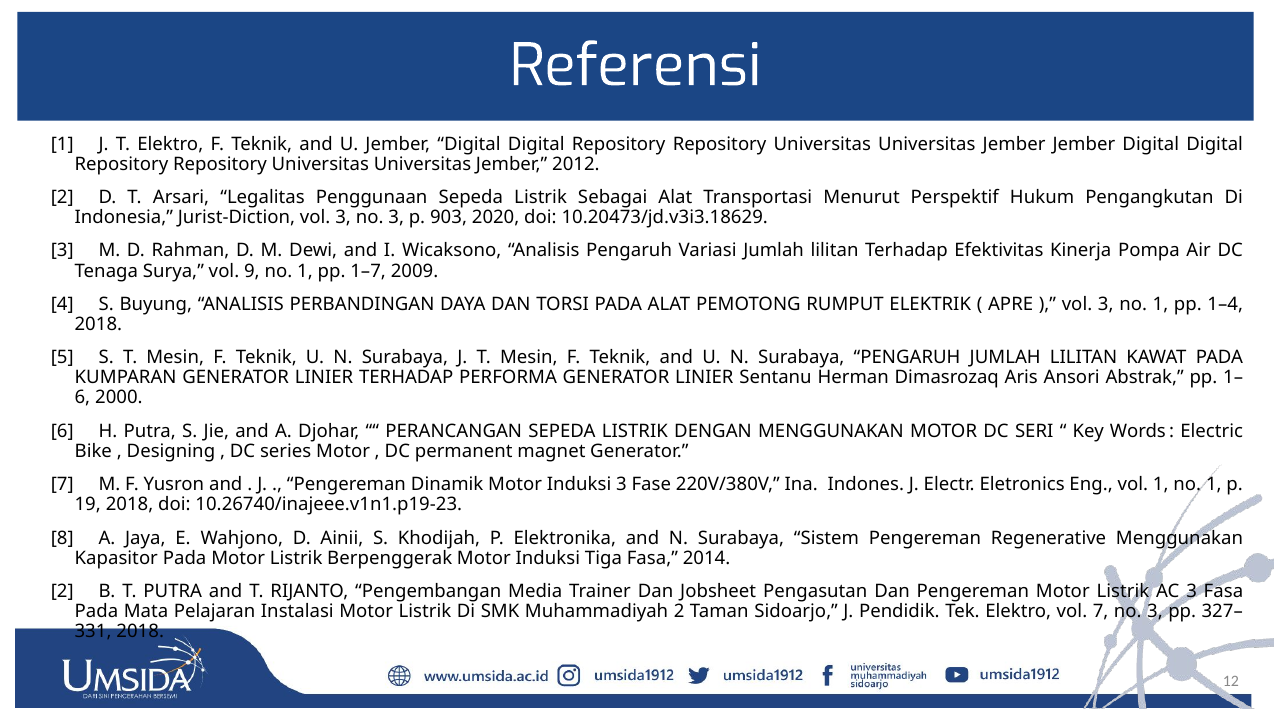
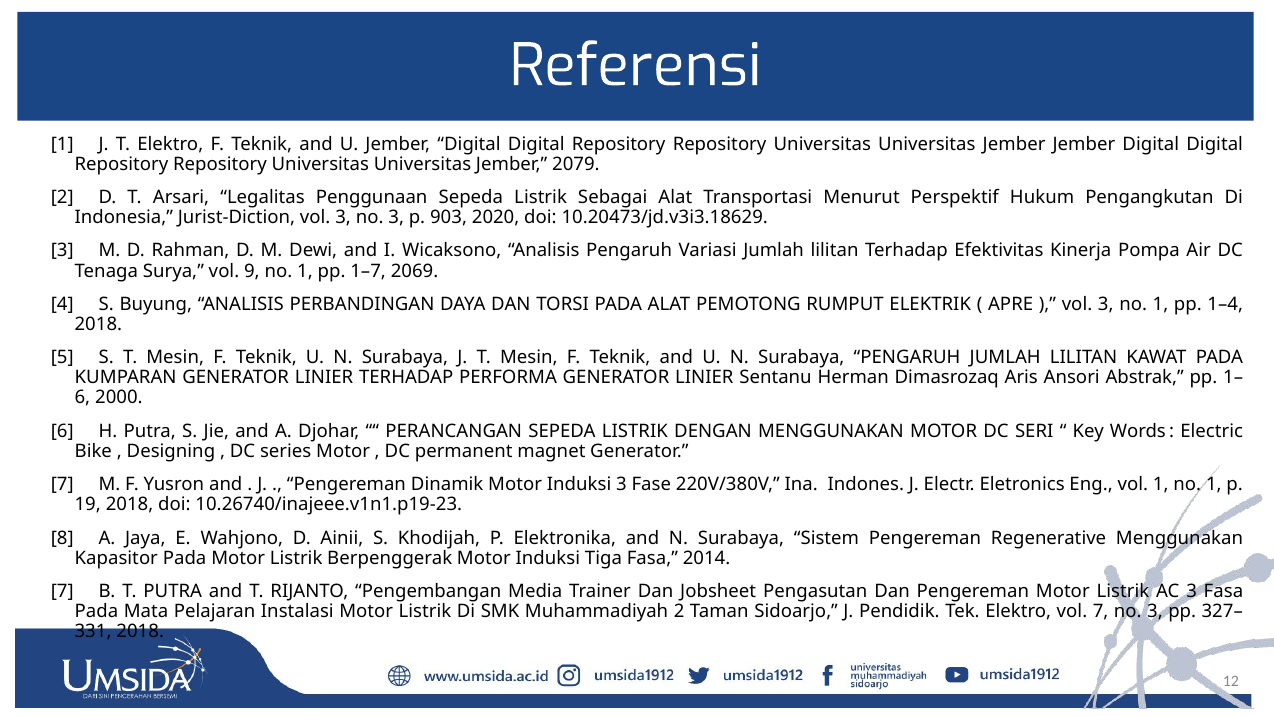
2012: 2012 -> 2079
2009: 2009 -> 2069
2 at (62, 592): 2 -> 7
